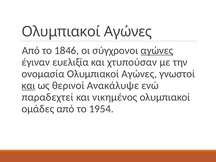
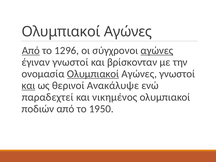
Από at (31, 50) underline: none -> present
1846: 1846 -> 1296
έγιναν ευελιξία: ευελιξία -> γνωστοί
χτυπούσαν: χτυπούσαν -> βρίσκονταν
Ολυμπιακοί at (93, 74) underline: none -> present
ομάδες: ομάδες -> ποδιών
1954: 1954 -> 1950
